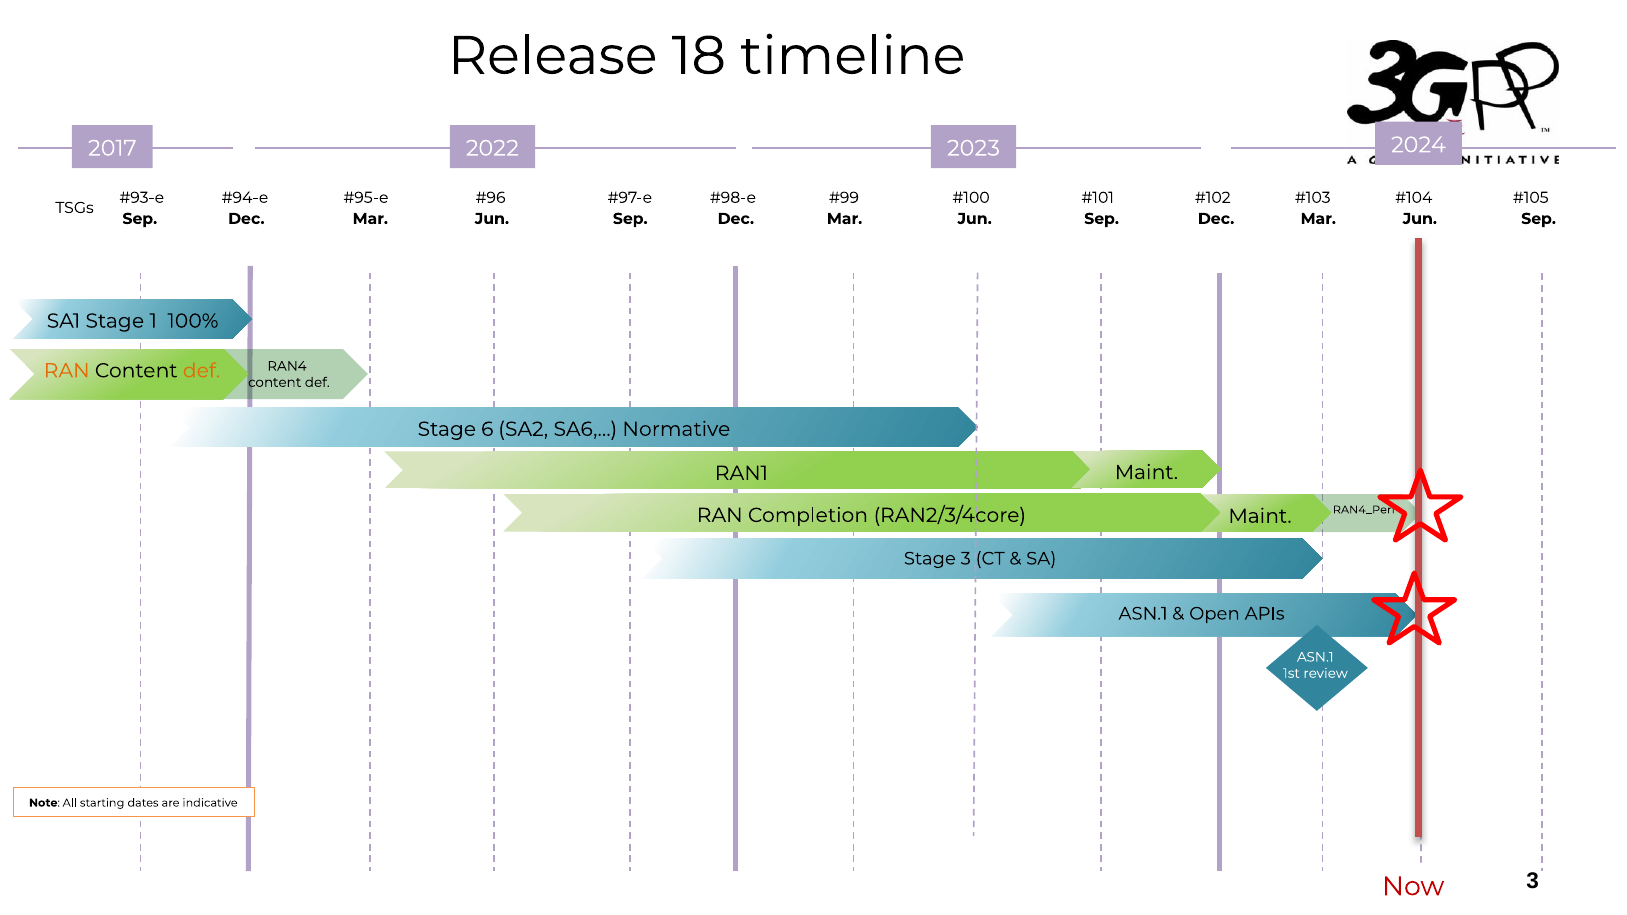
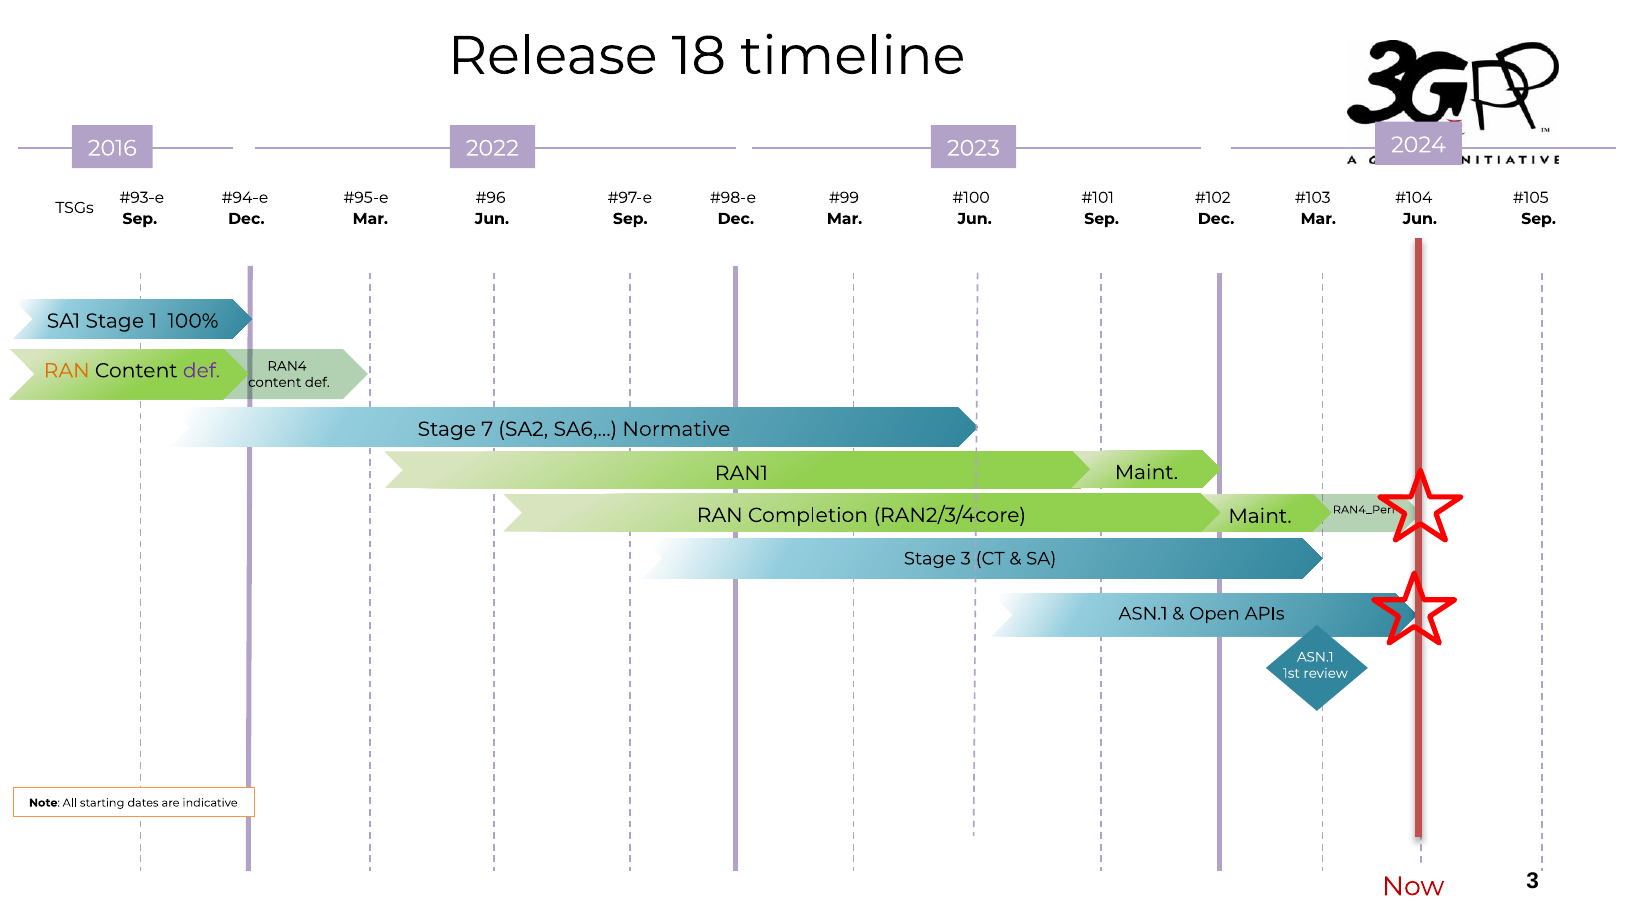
2017: 2017 -> 2016
def at (201, 371) colour: orange -> purple
6: 6 -> 7
